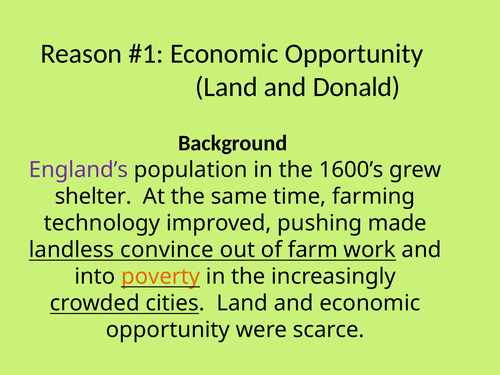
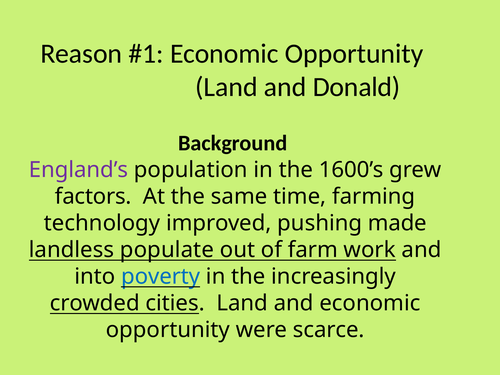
shelter: shelter -> factors
convince: convince -> populate
poverty colour: orange -> blue
